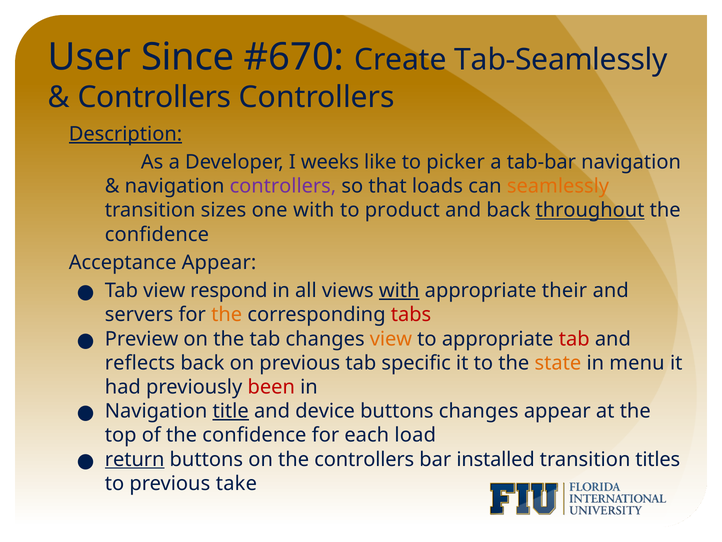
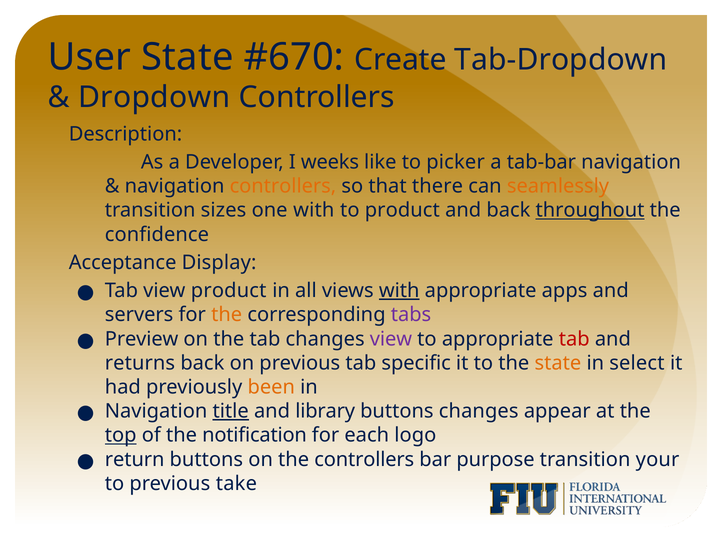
User Since: Since -> State
Tab-Seamlessly: Tab-Seamlessly -> Tab-Dropdown
Controllers at (154, 97): Controllers -> Dropdown
Description underline: present -> none
controllers at (283, 186) colour: purple -> orange
loads: loads -> there
Acceptance Appear: Appear -> Display
view respond: respond -> product
their: their -> apps
tabs colour: red -> purple
view at (391, 339) colour: orange -> purple
reflects: reflects -> returns
menu: menu -> select
been colour: red -> orange
device: device -> library
top underline: none -> present
of the confidence: confidence -> notification
load: load -> logo
return underline: present -> none
installed: installed -> purpose
titles: titles -> your
